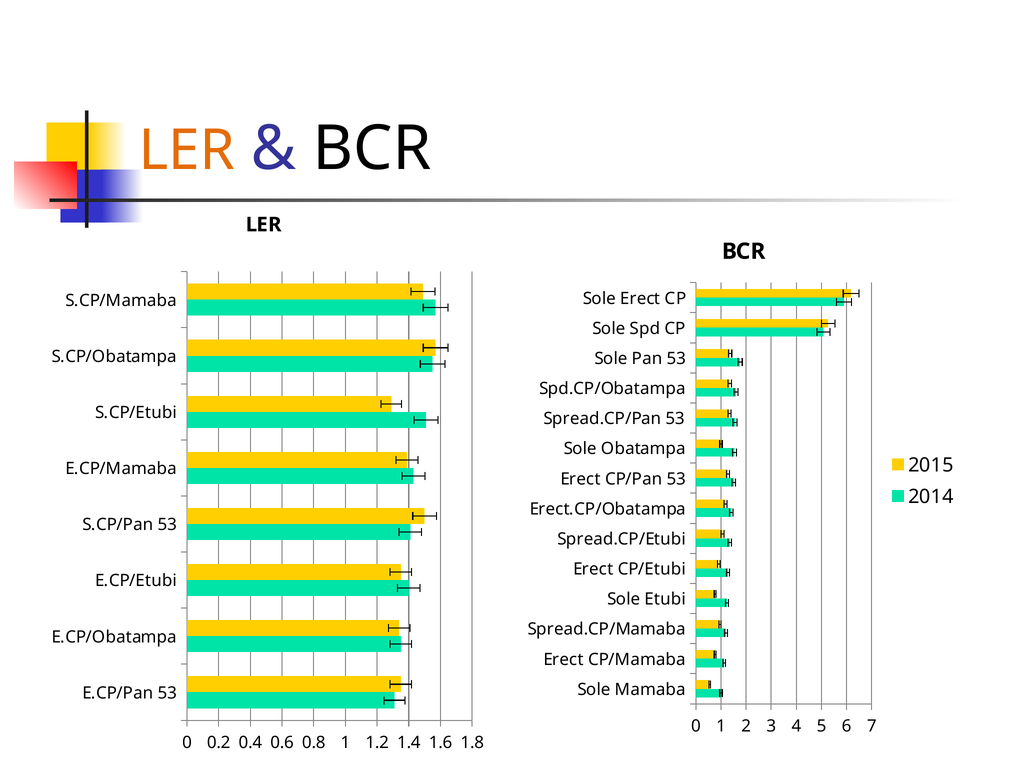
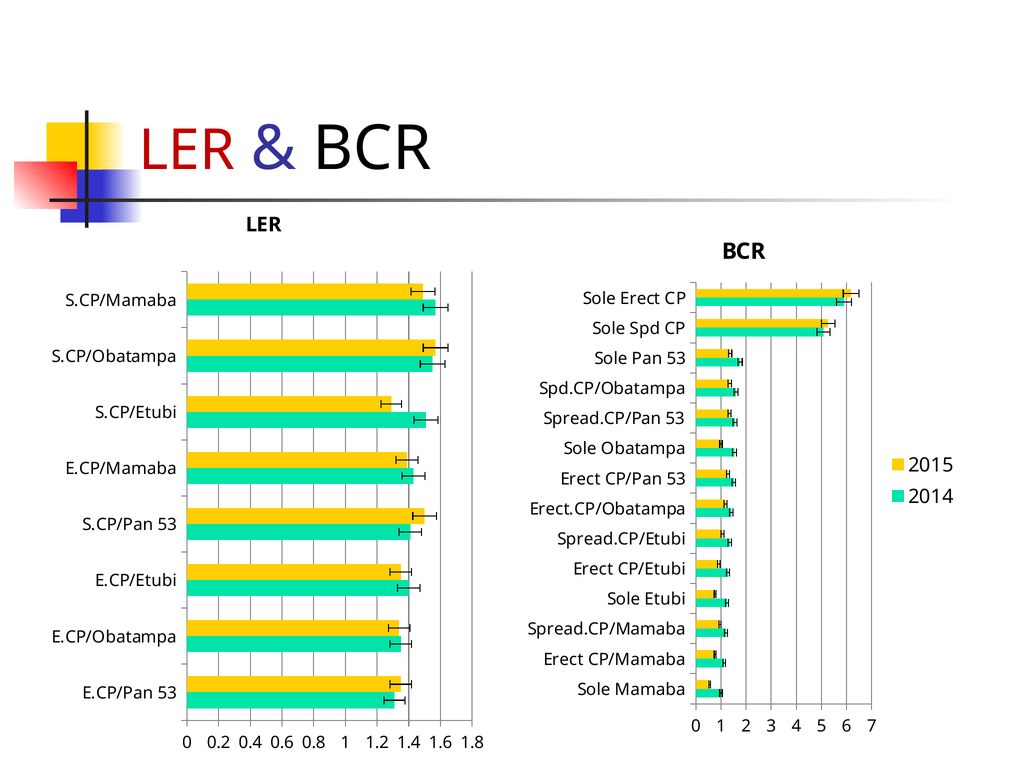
LER at (187, 151) colour: orange -> red
